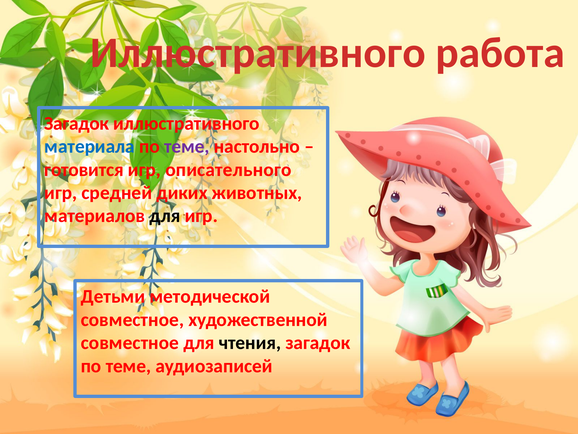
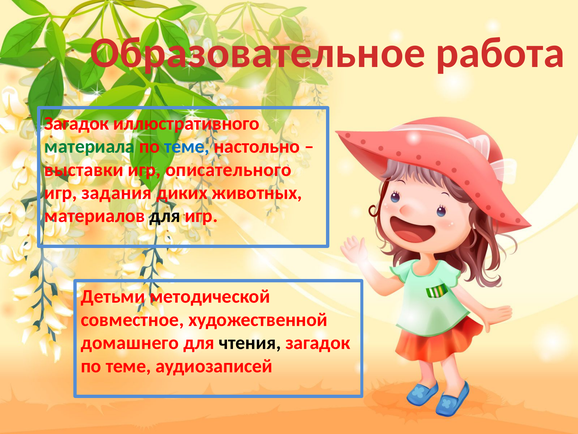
Иллюстративного at (258, 53): Иллюстративного -> Образовательное
материала colour: blue -> green
теме at (187, 146) colour: purple -> blue
готовится: готовится -> выставки
средней: средней -> задания
совместное at (130, 342): совместное -> домашнего
